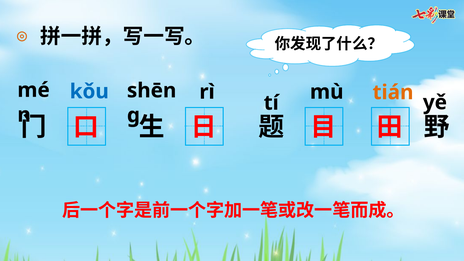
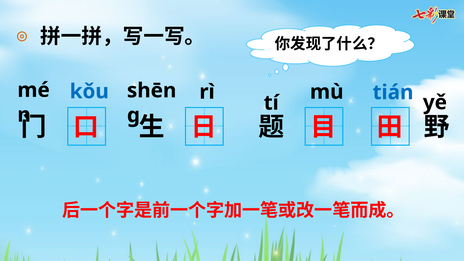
tián colour: orange -> blue
